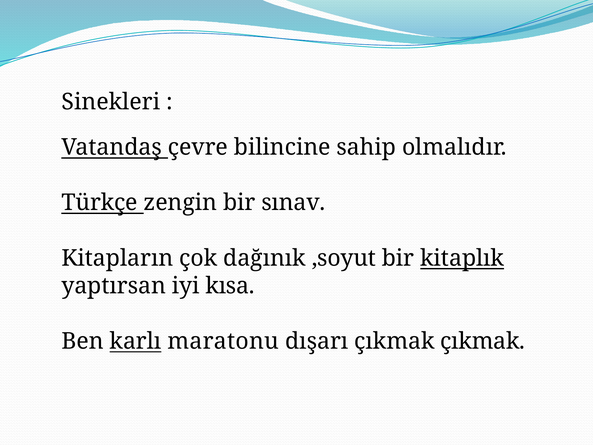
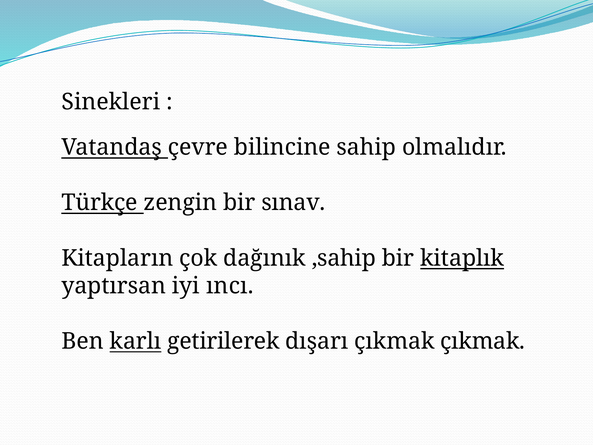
,soyut: ,soyut -> ,sahip
kısa: kısa -> ıncı
maratonu: maratonu -> getirilerek
